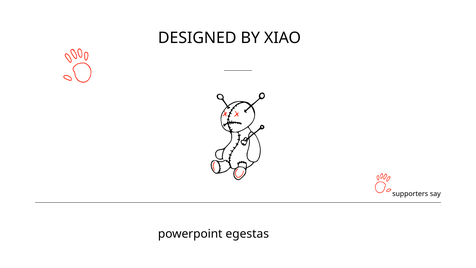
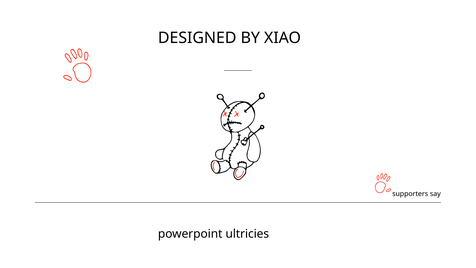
egestas: egestas -> ultricies
